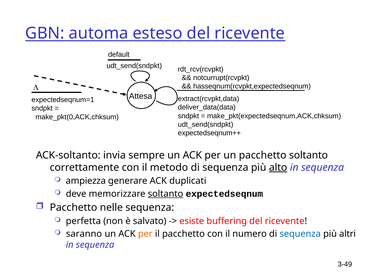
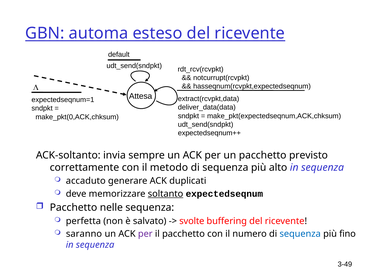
pacchetto soltanto: soltanto -> previsto
alto underline: present -> none
ampiezza: ampiezza -> accaduto
esiste: esiste -> svolte
per at (145, 234) colour: orange -> purple
altri: altri -> fino
